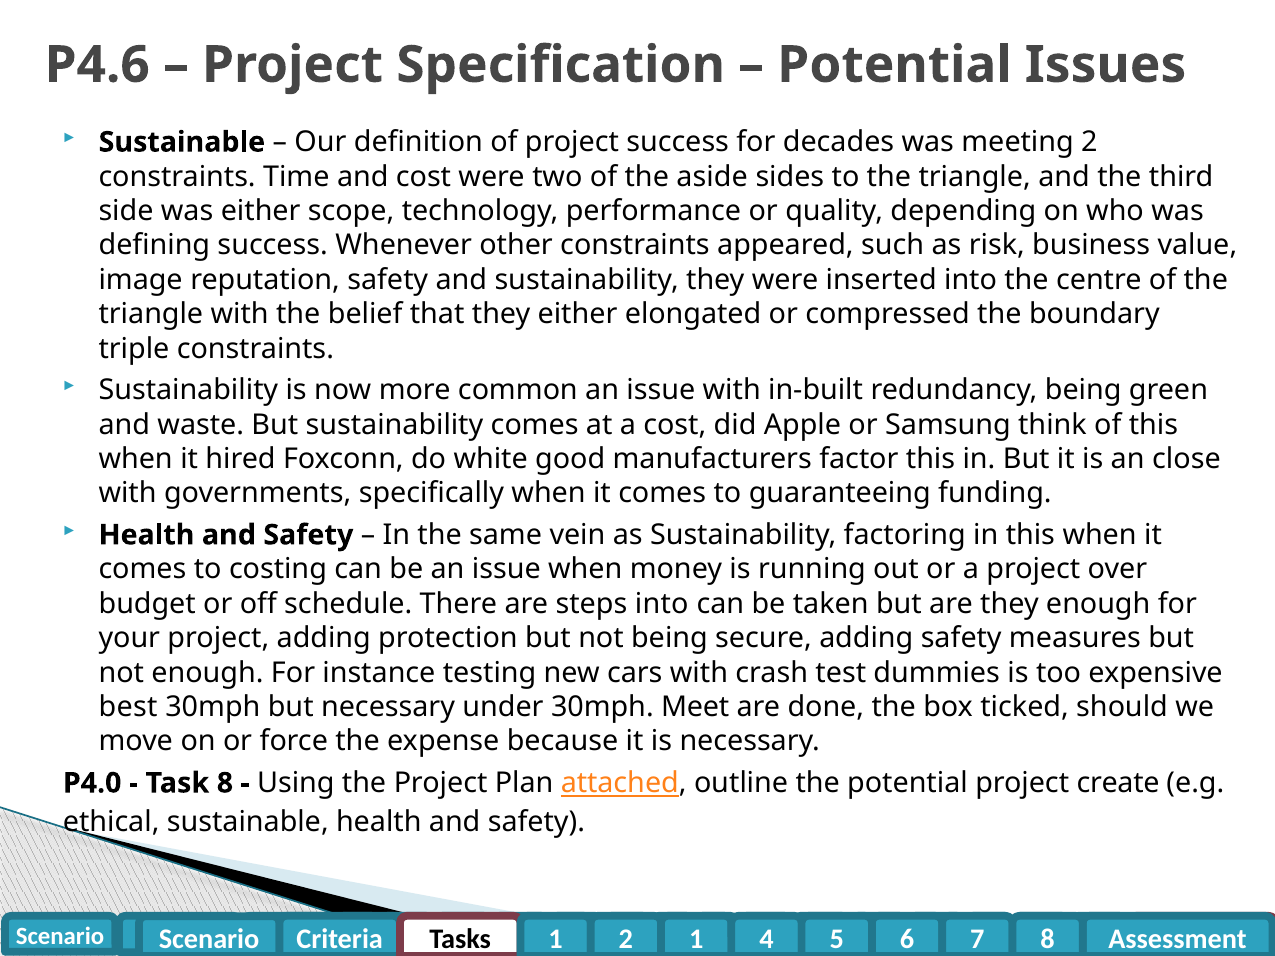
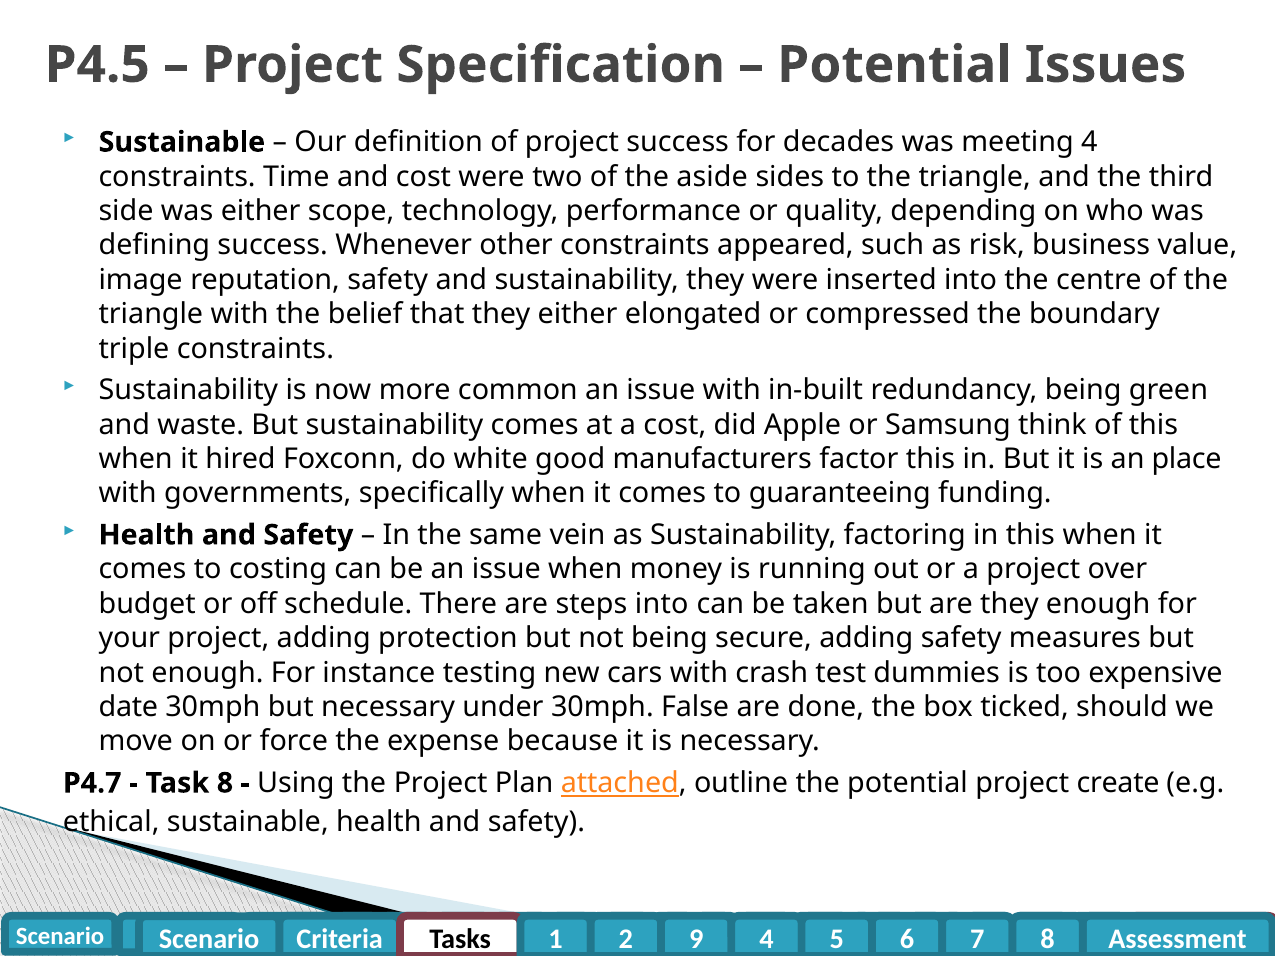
P4.6: P4.6 -> P4.5
meeting 2: 2 -> 4
close: close -> place
best: best -> date
Meet: Meet -> False
P4.0: P4.0 -> P4.7
1 at (696, 939): 1 -> 9
